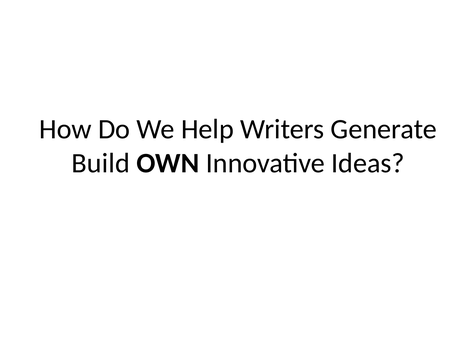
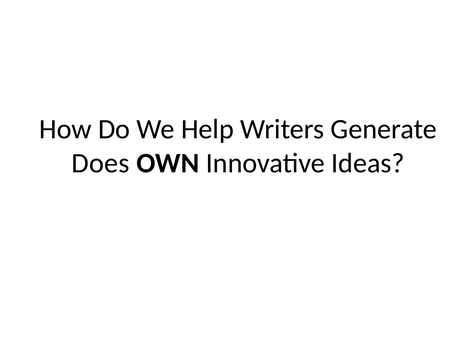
Build: Build -> Does
